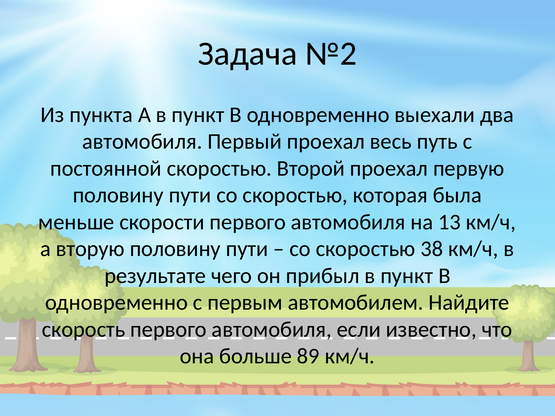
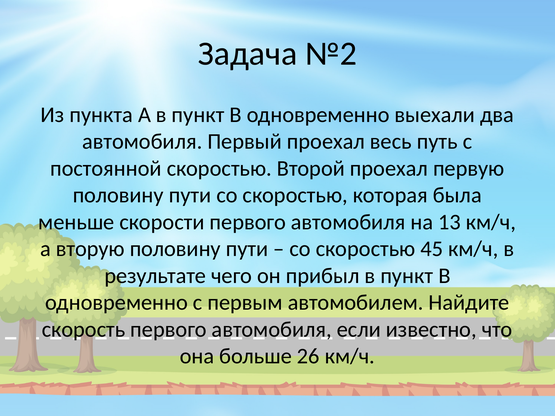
38: 38 -> 45
89: 89 -> 26
